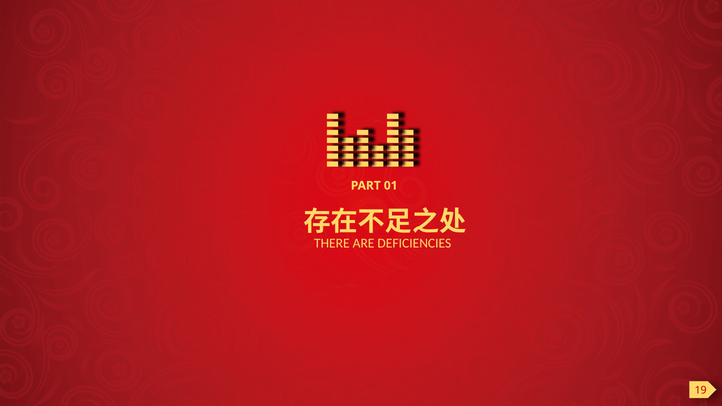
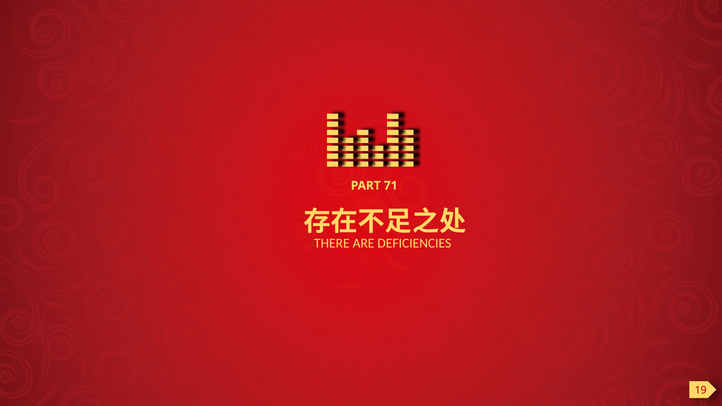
01: 01 -> 71
